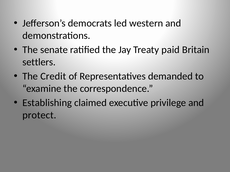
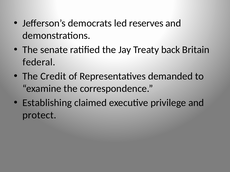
western: western -> reserves
paid: paid -> back
settlers: settlers -> federal
